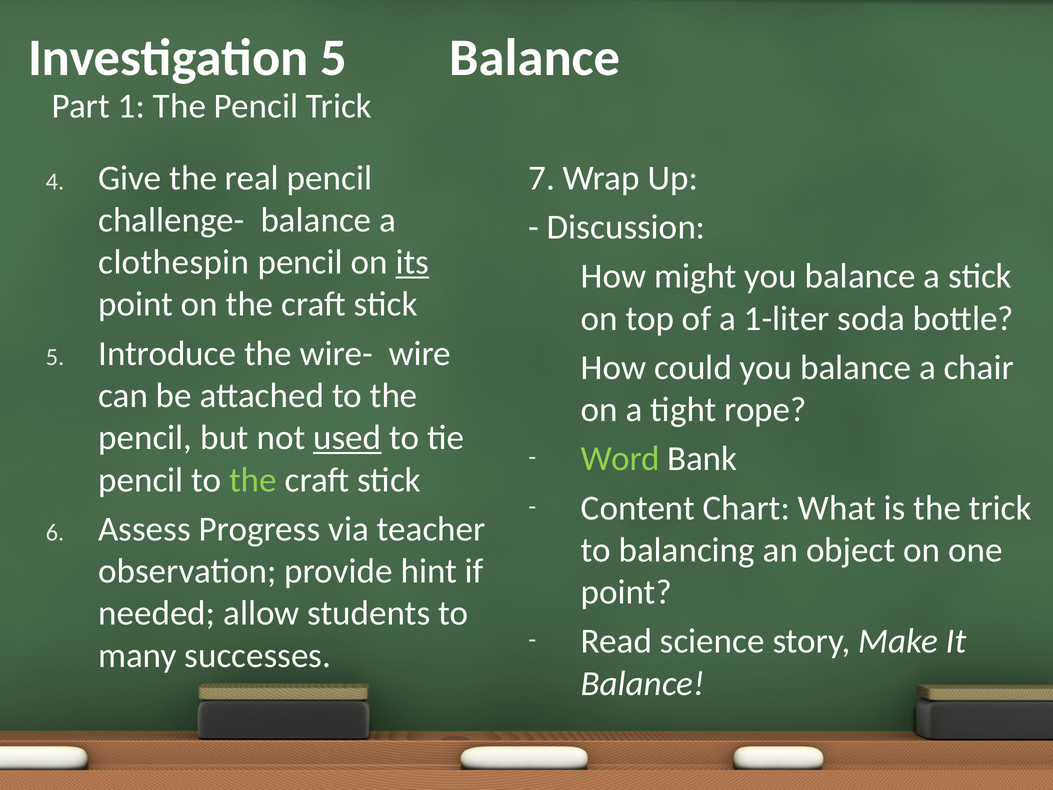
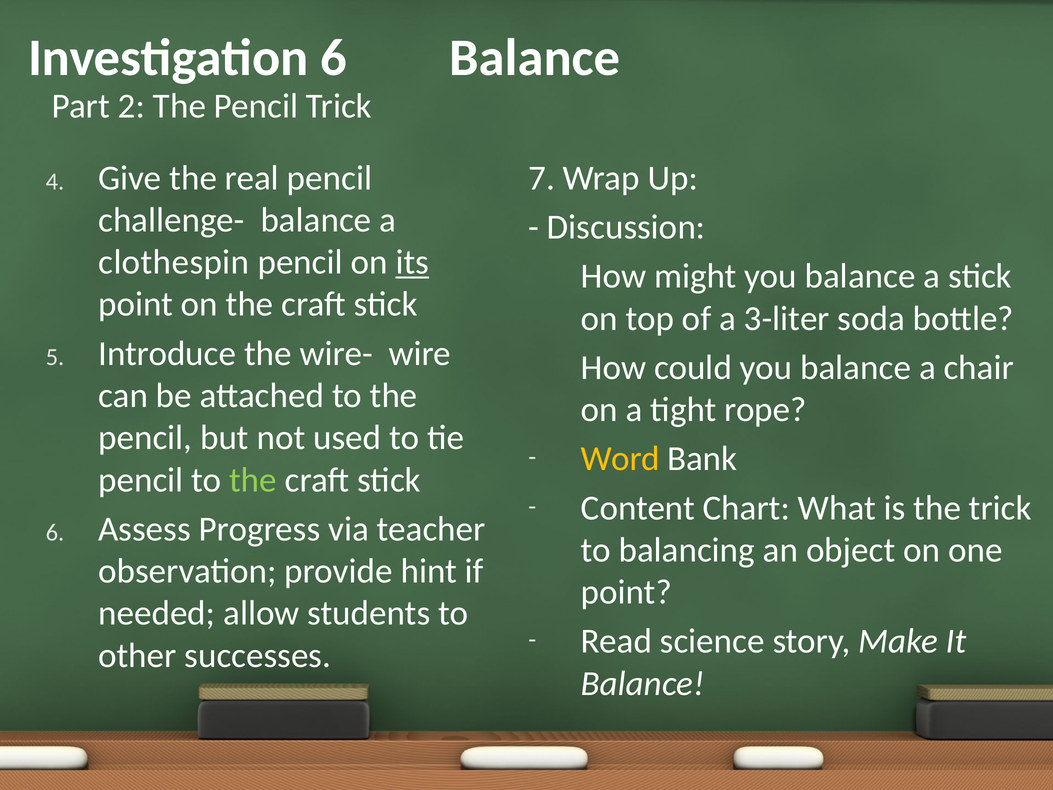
Investigation 5: 5 -> 6
1: 1 -> 2
1-liter: 1-liter -> 3-liter
used underline: present -> none
Word colour: light green -> yellow
many: many -> other
